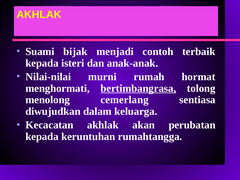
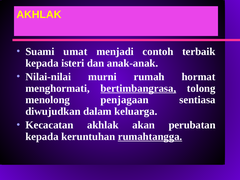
bijak: bijak -> umat
cemerlang: cemerlang -> penjagaan
rumahtangga underline: none -> present
